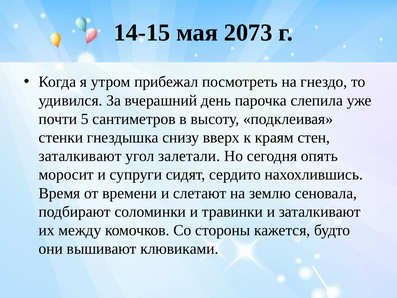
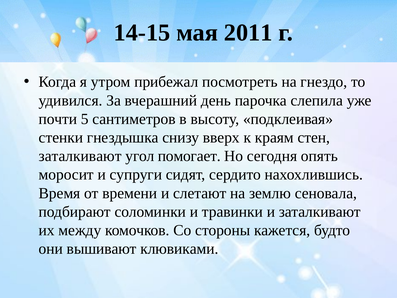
2073: 2073 -> 2011
залетали: залетали -> помогает
